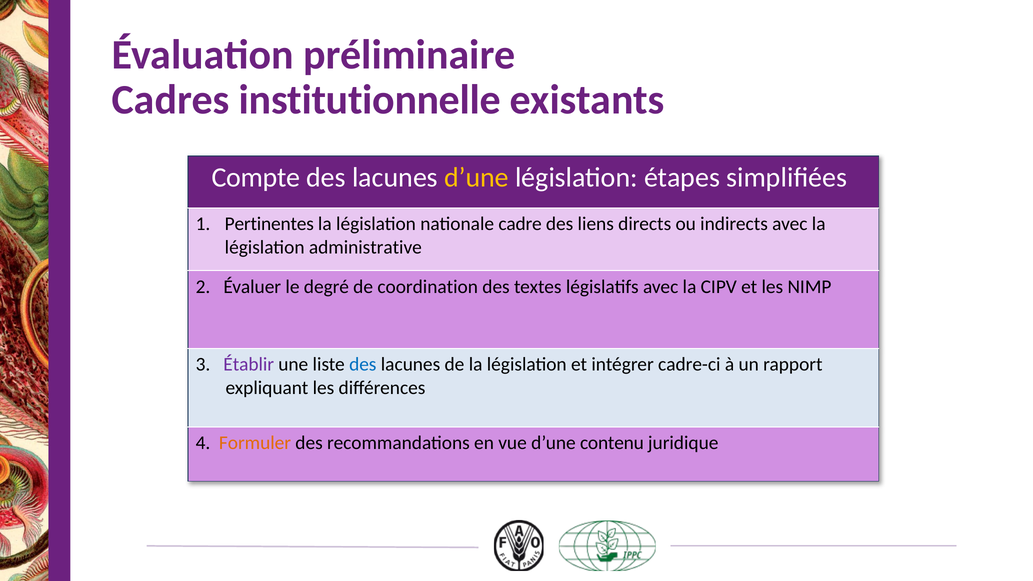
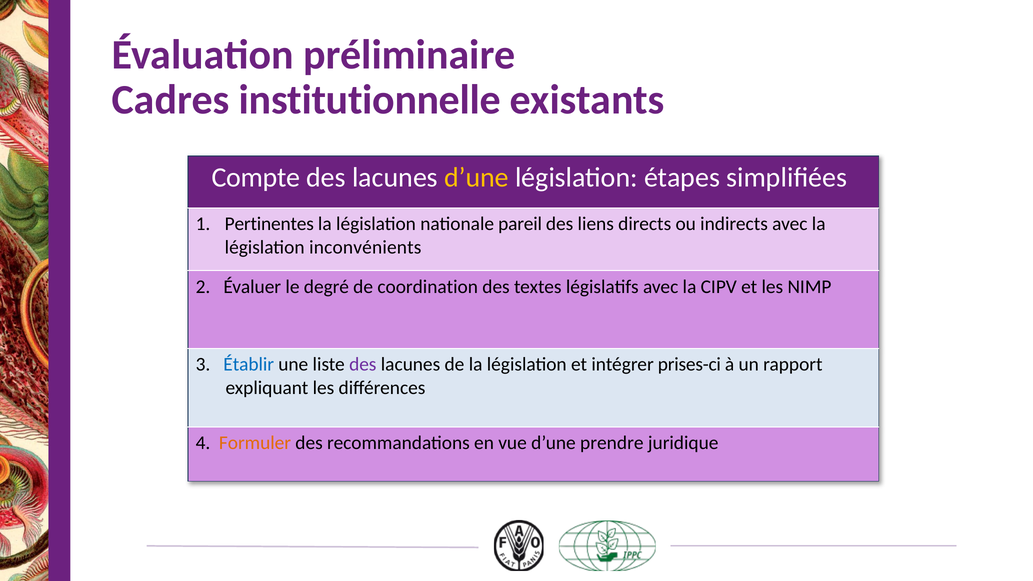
cadre: cadre -> pareil
administrative: administrative -> inconvénients
Établir colour: purple -> blue
des at (363, 364) colour: blue -> purple
cadre-ci: cadre-ci -> prises-ci
contenu: contenu -> prendre
